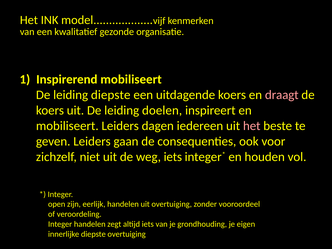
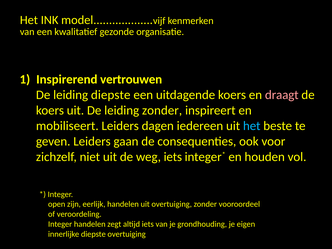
Inspirerend mobiliseert: mobiliseert -> vertrouwen
leiding doelen: doelen -> zonder
het at (252, 126) colour: pink -> light blue
